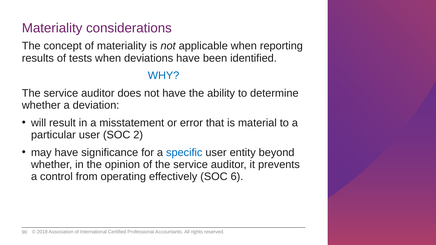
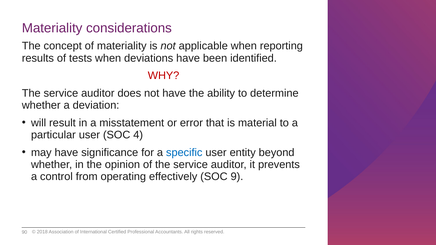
WHY colour: blue -> red
2: 2 -> 4
6: 6 -> 9
